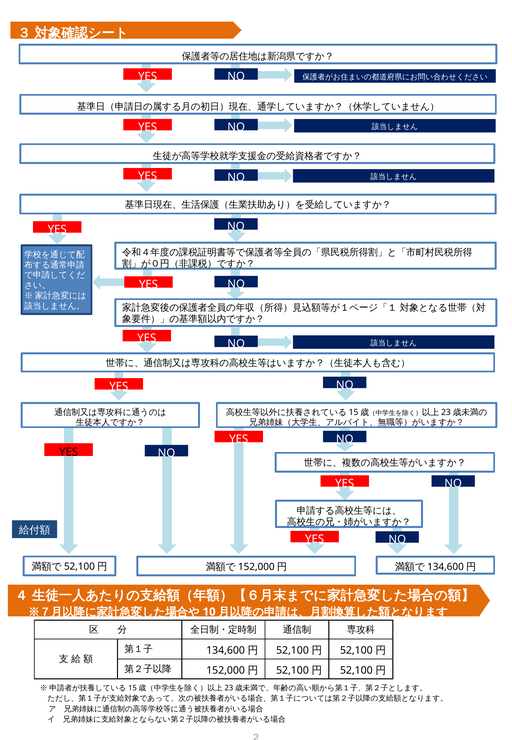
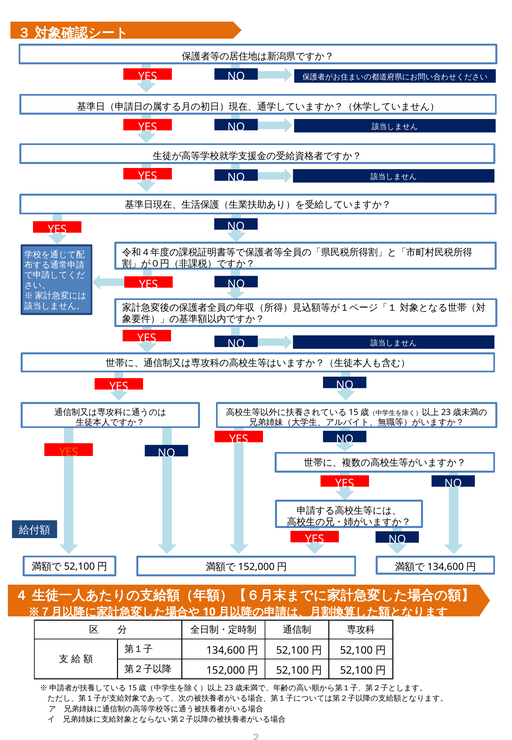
YES at (69, 452) colour: black -> orange
